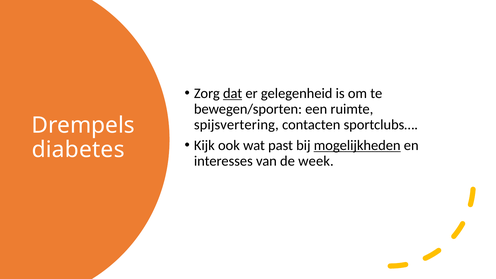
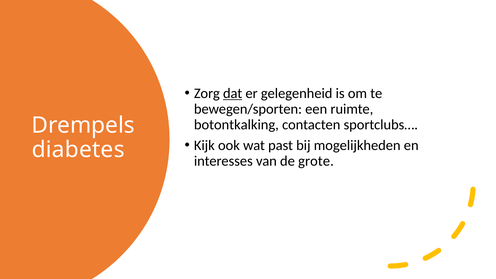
spijsvertering: spijsvertering -> botontkalking
mogelijkheden underline: present -> none
week: week -> grote
